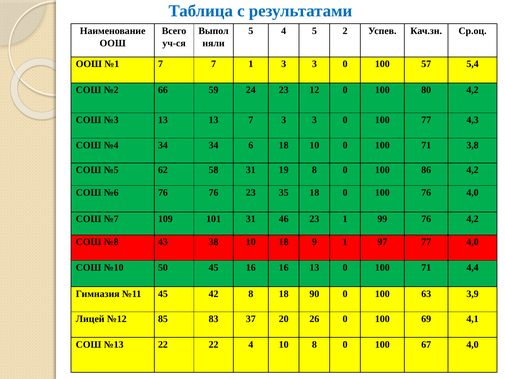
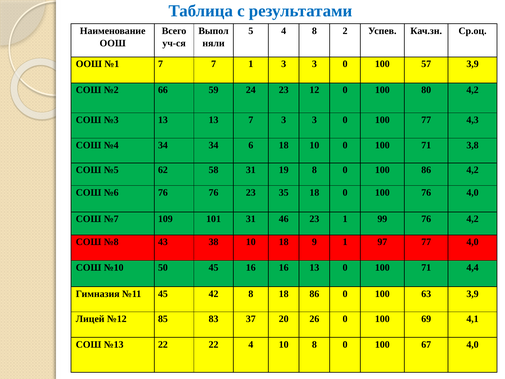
4 5: 5 -> 8
57 5,4: 5,4 -> 3,9
18 90: 90 -> 86
